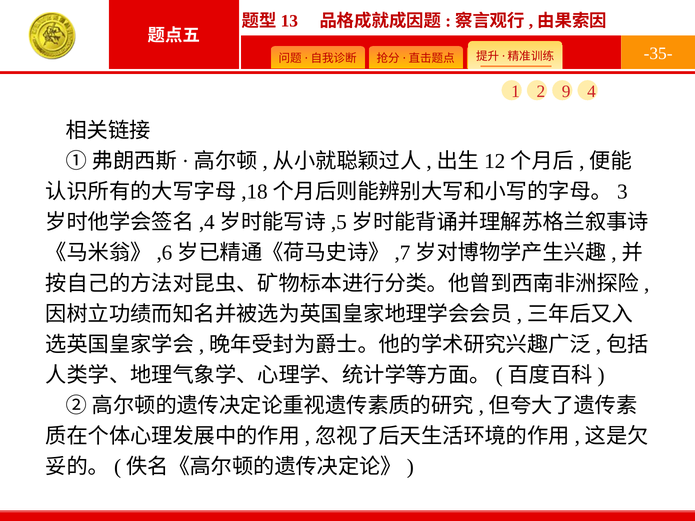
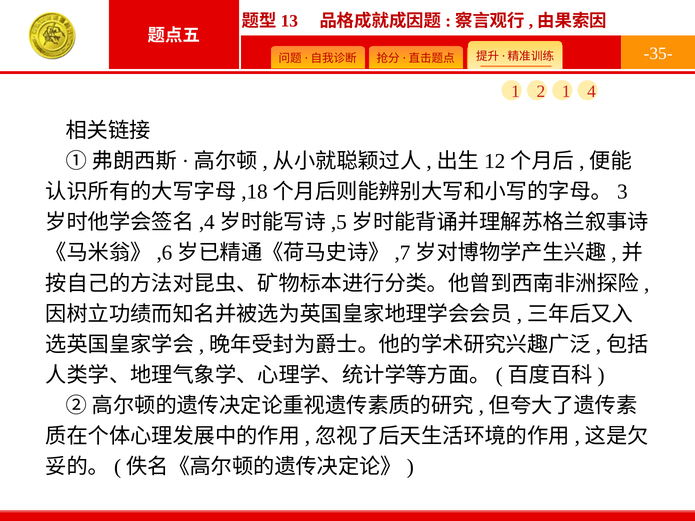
2 9: 9 -> 1
